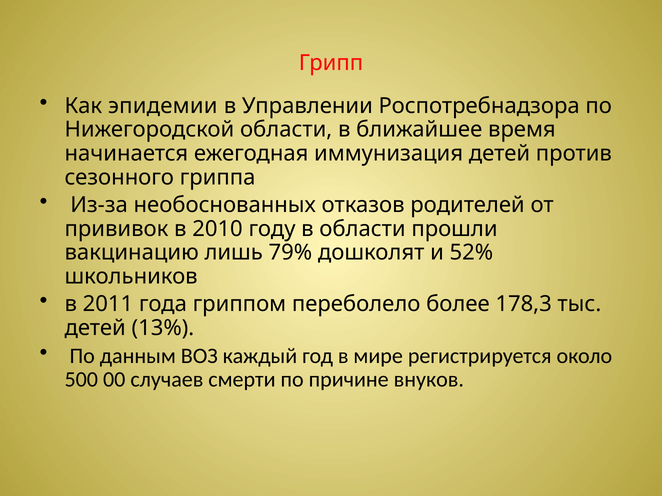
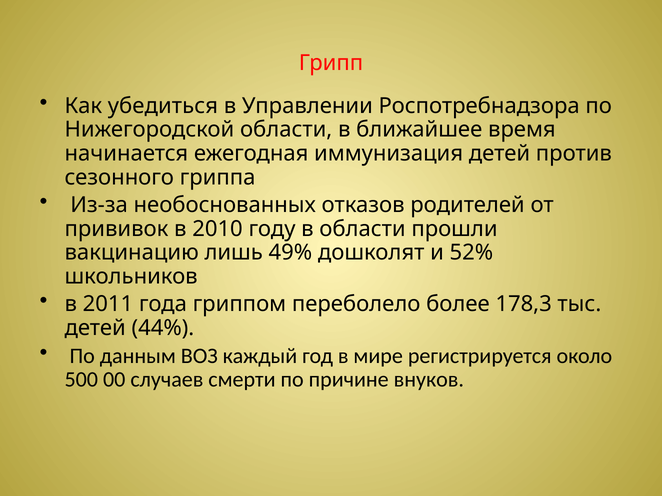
эпидемии: эпидемии -> убедиться
79%: 79% -> 49%
13%: 13% -> 44%
